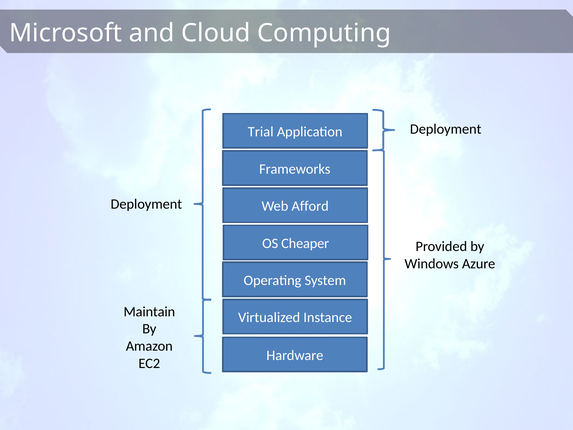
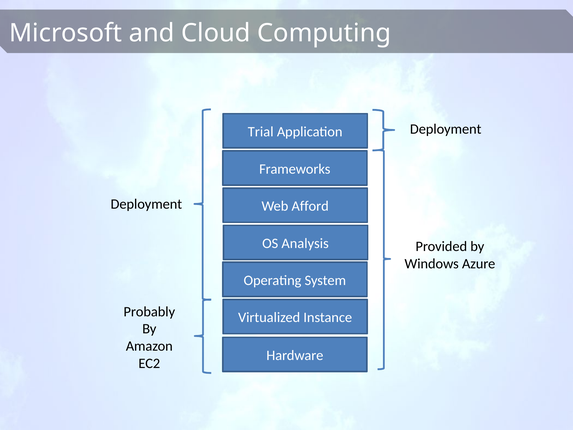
Cheaper: Cheaper -> Analysis
Maintain: Maintain -> Probably
